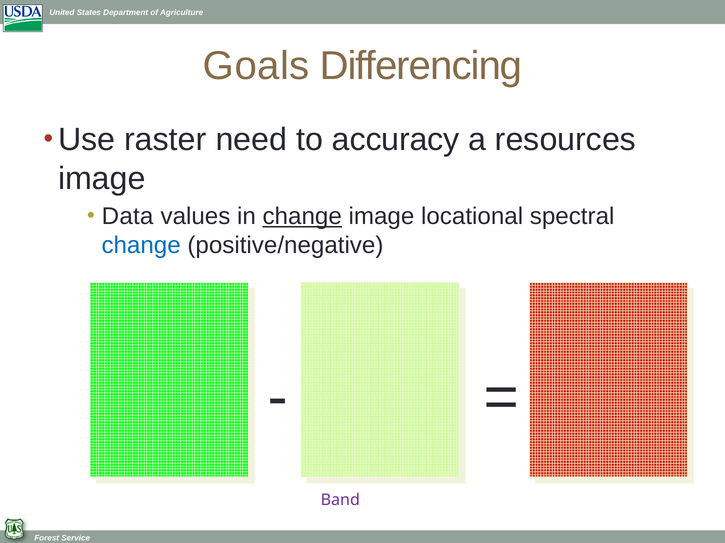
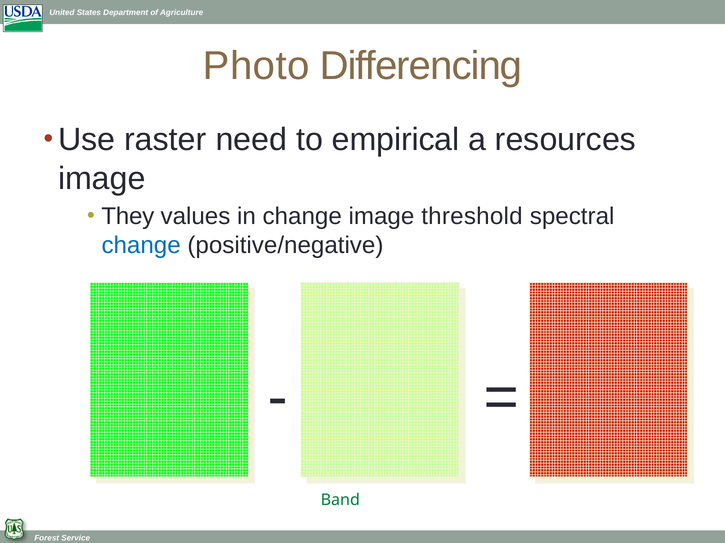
Goals: Goals -> Photo
accuracy: accuracy -> empirical
Data: Data -> They
change at (302, 217) underline: present -> none
locational: locational -> threshold
Band at (340, 501) colour: purple -> green
